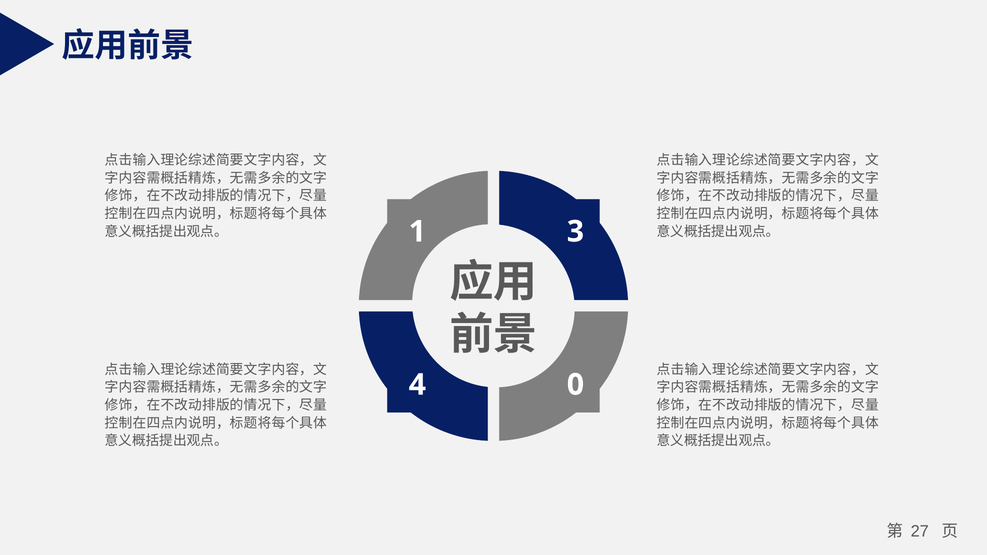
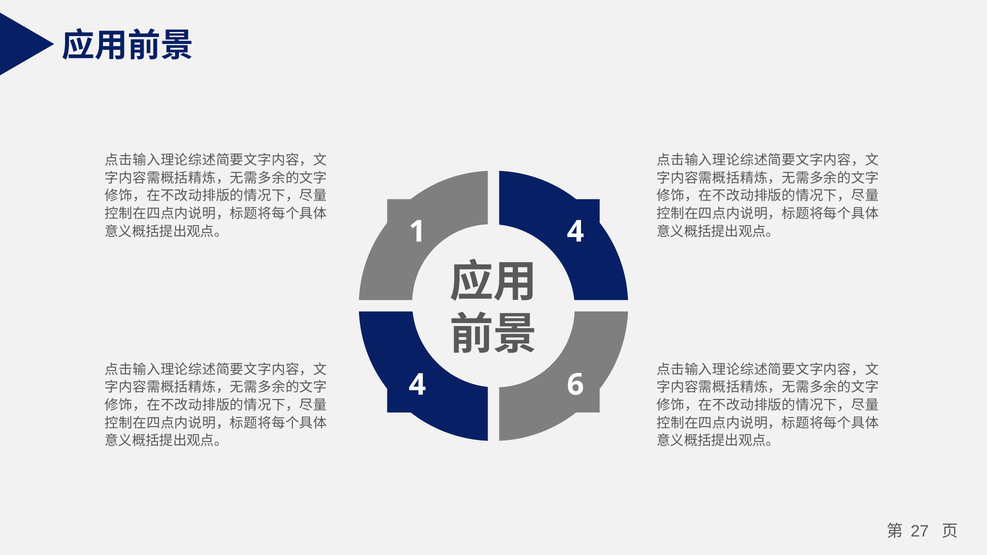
1 3: 3 -> 4
0: 0 -> 6
